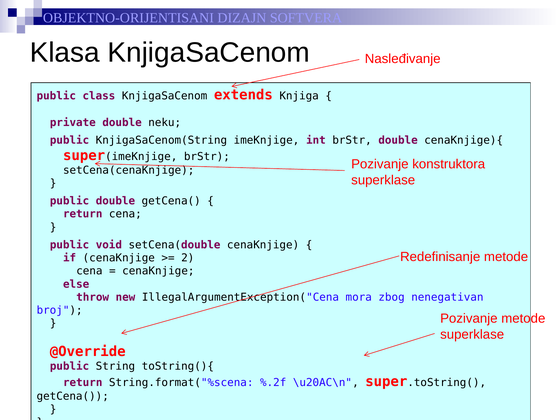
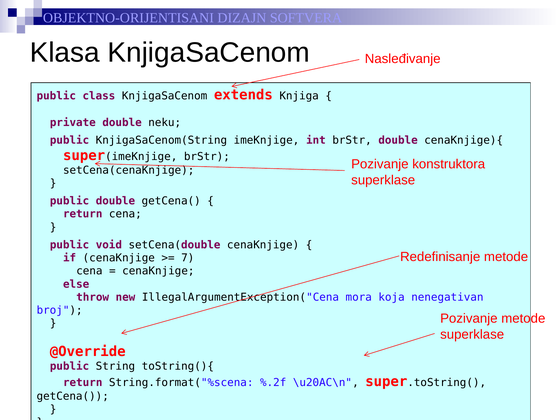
2: 2 -> 7
zbog: zbog -> koja
